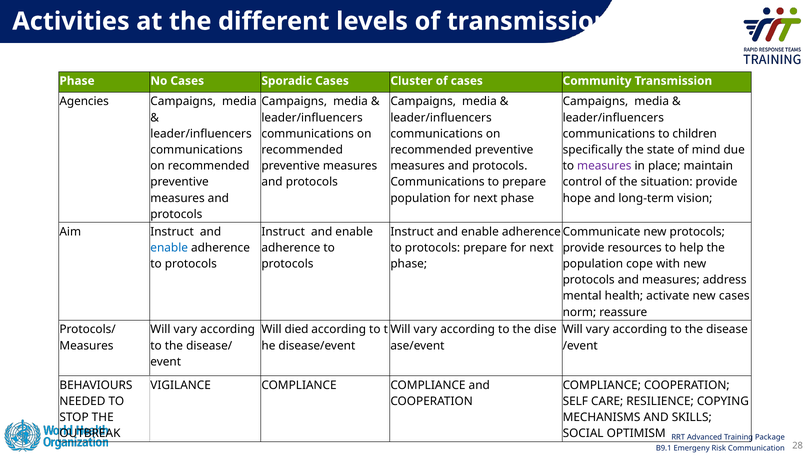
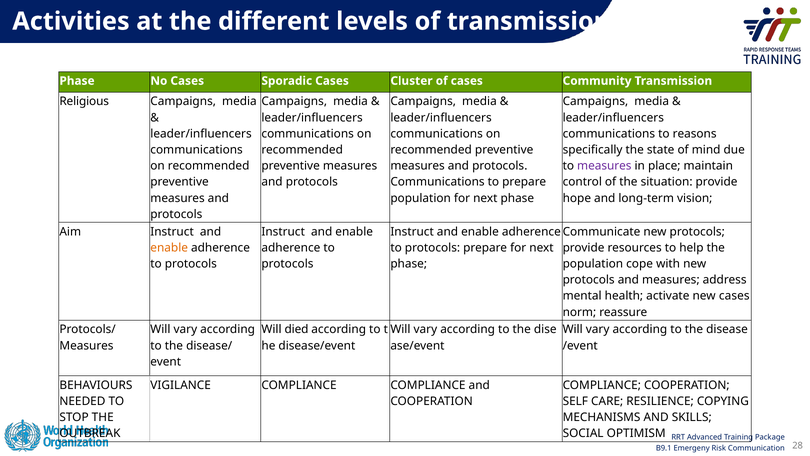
Agencies: Agencies -> Religious
children: children -> reasons
enable at (169, 248) colour: blue -> orange
